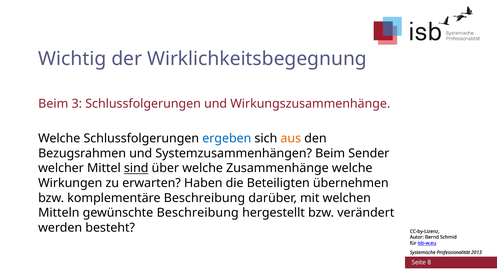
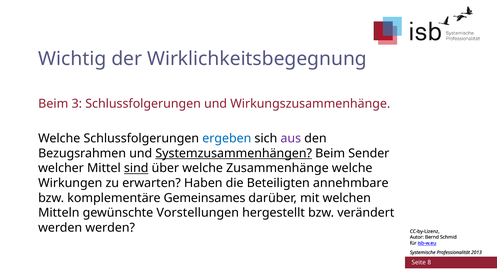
aus colour: orange -> purple
Systemzusammenhängen underline: none -> present
übernehmen: übernehmen -> annehmbare
komplementäre Beschreibung: Beschreibung -> Gemeinsames
gewünschte Beschreibung: Beschreibung -> Vorstellungen
werden besteht: besteht -> werden
